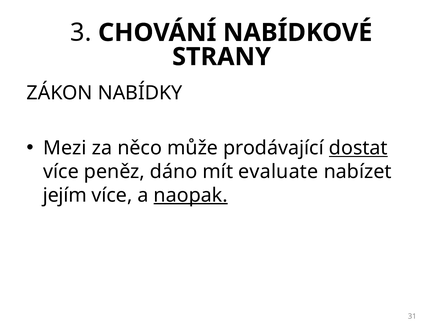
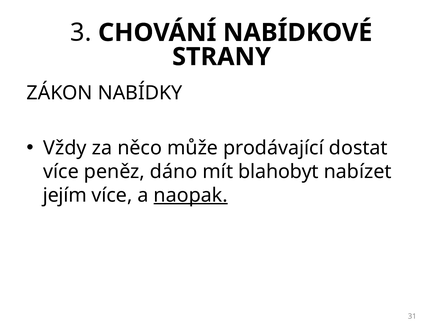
Mezi: Mezi -> Vždy
dostat underline: present -> none
evaluate: evaluate -> blahobyt
